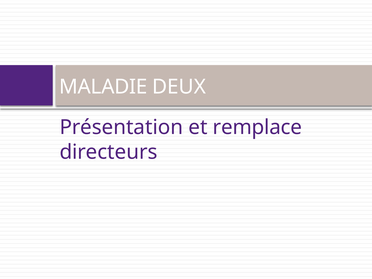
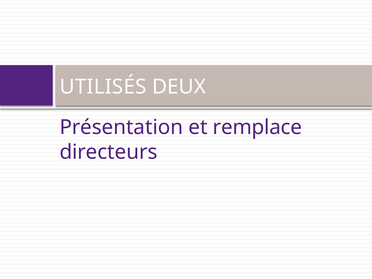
MALADIE: MALADIE -> UTILISÉS
